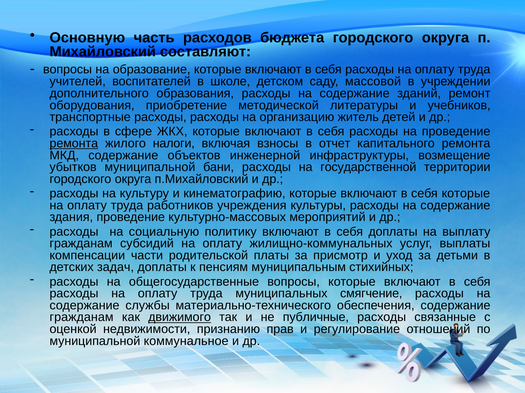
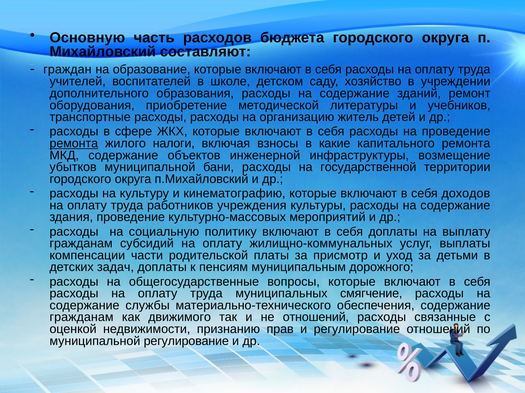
вопросы at (67, 69): вопросы -> граждан
массовой: массовой -> хозяйство
отчет: отчет -> какие
себя которые: которые -> доходов
стихийных: стихийных -> дорожного
движимого underline: present -> none
не публичные: публичные -> отношений
муниципальной коммунальное: коммунальное -> регулирование
